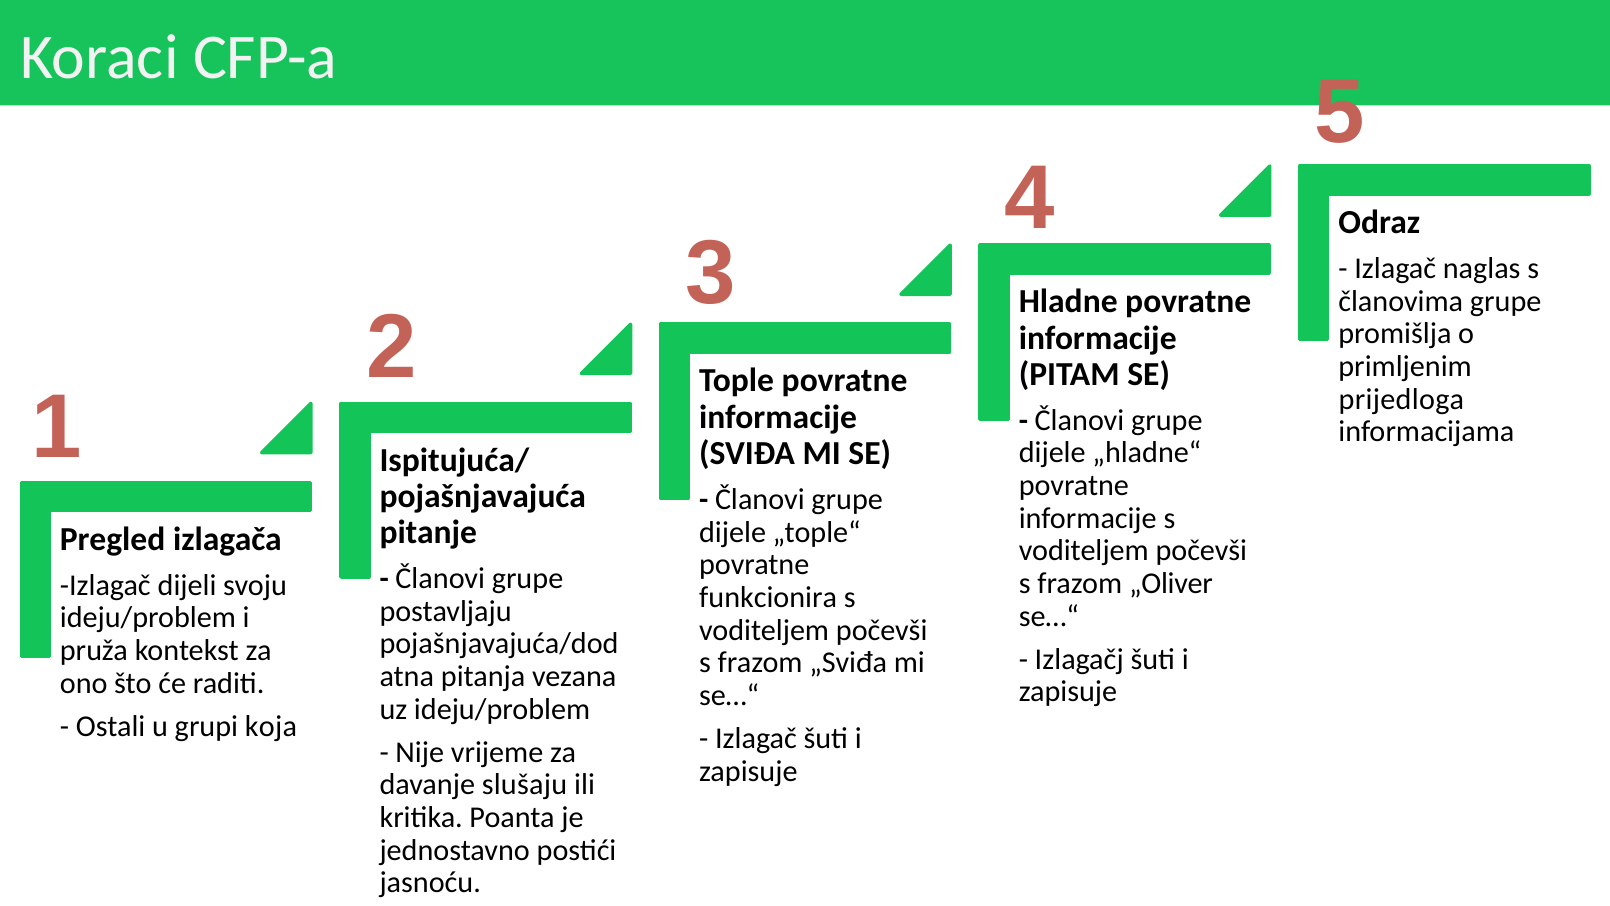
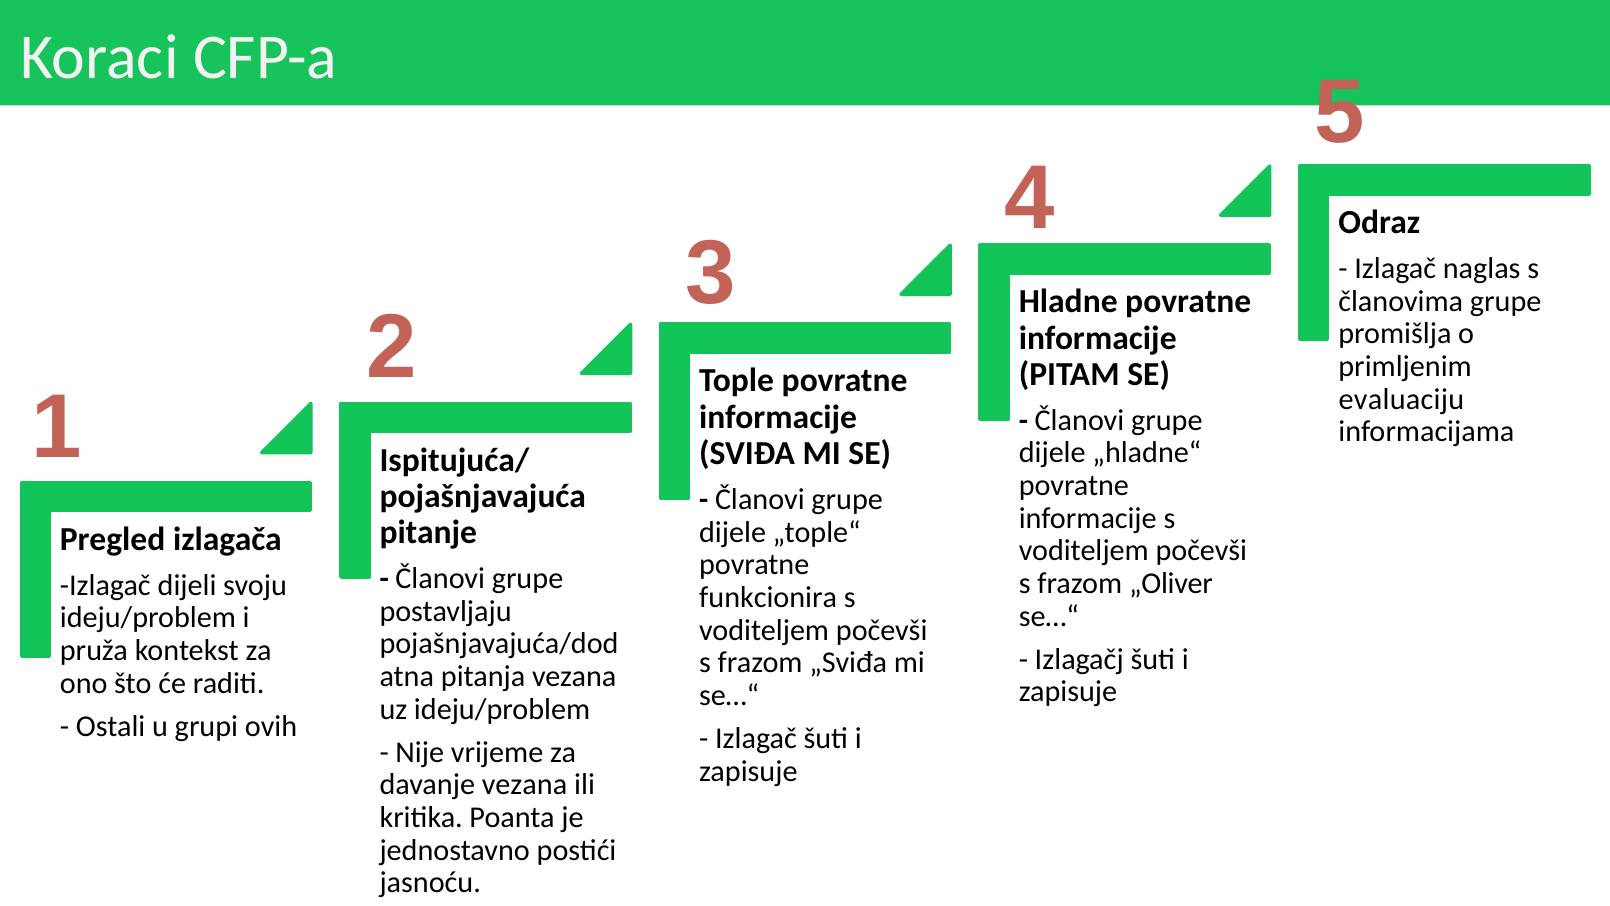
prijedloga: prijedloga -> evaluaciju
koja: koja -> ovih
davanje slušaju: slušaju -> vezana
